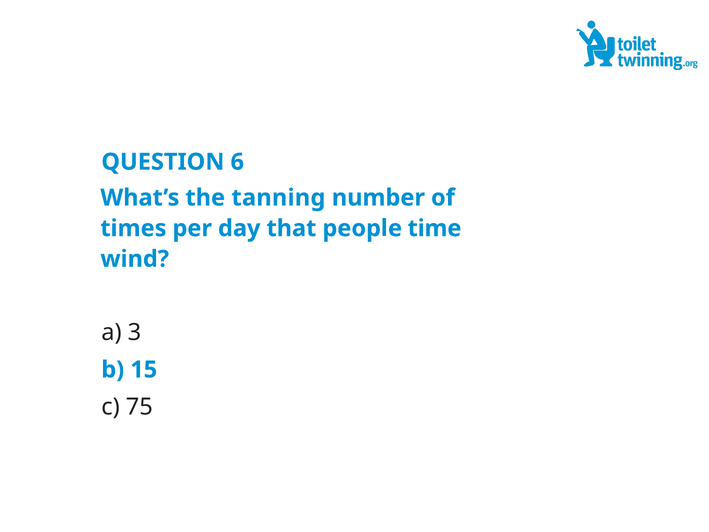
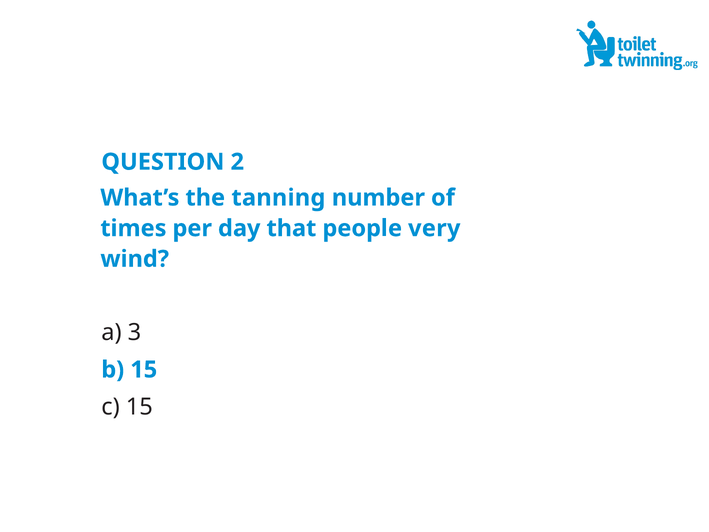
6: 6 -> 2
time: time -> very
c 75: 75 -> 15
